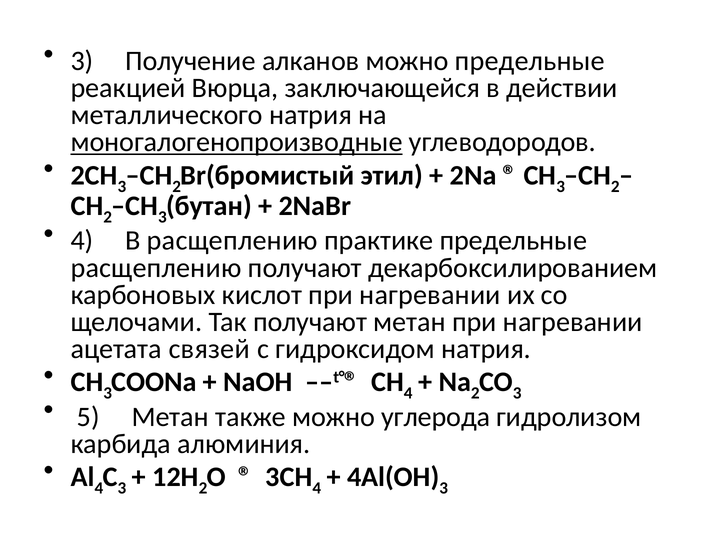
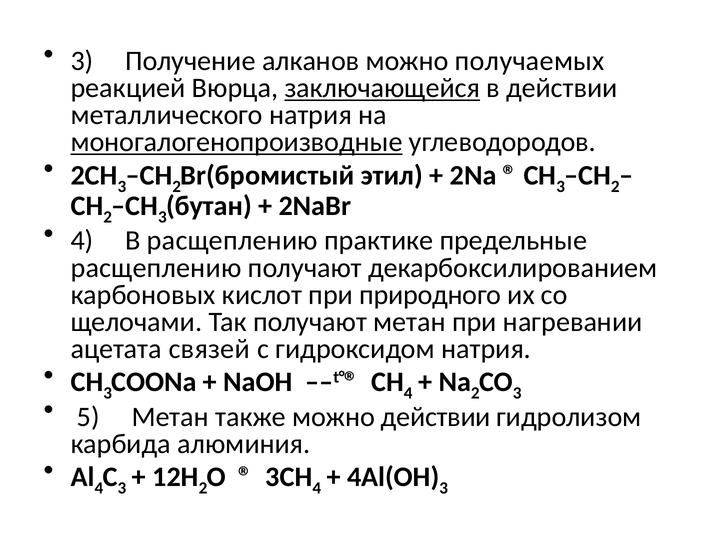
можно предельные: предельные -> получаемых
заключающейся underline: none -> present
кислот при нагревании: нагревании -> природного
можно углерода: углерода -> действии
